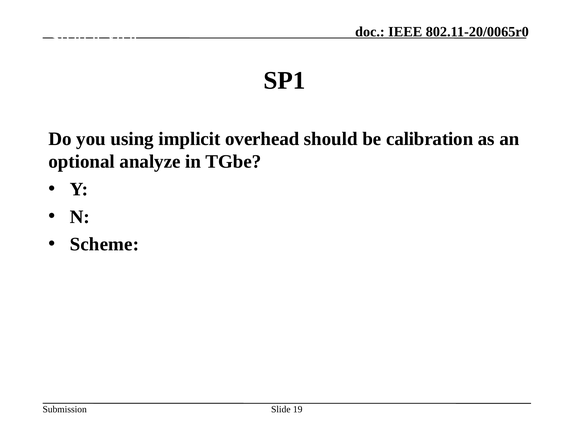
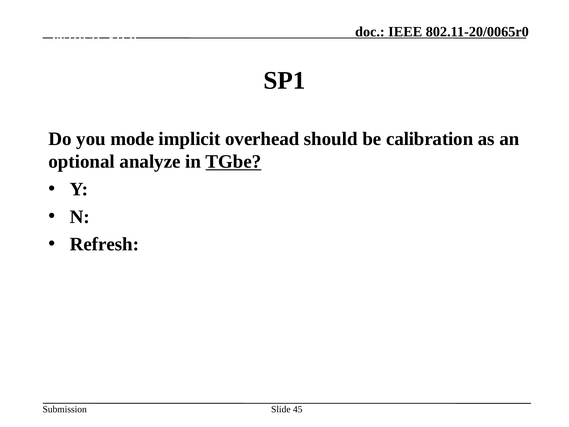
Spatial: Spatial -> Which
using: using -> mode
TGbe underline: none -> present
Scheme: Scheme -> Refresh
19: 19 -> 45
